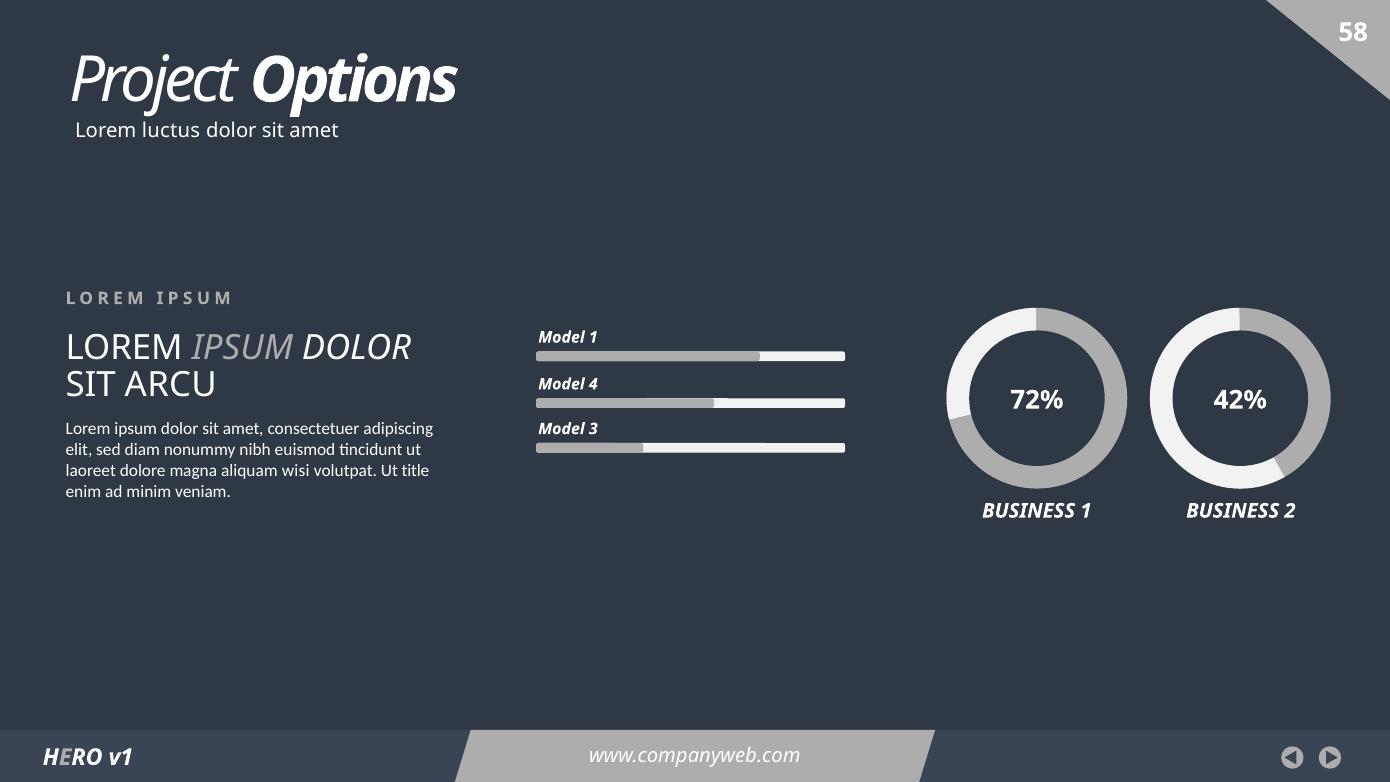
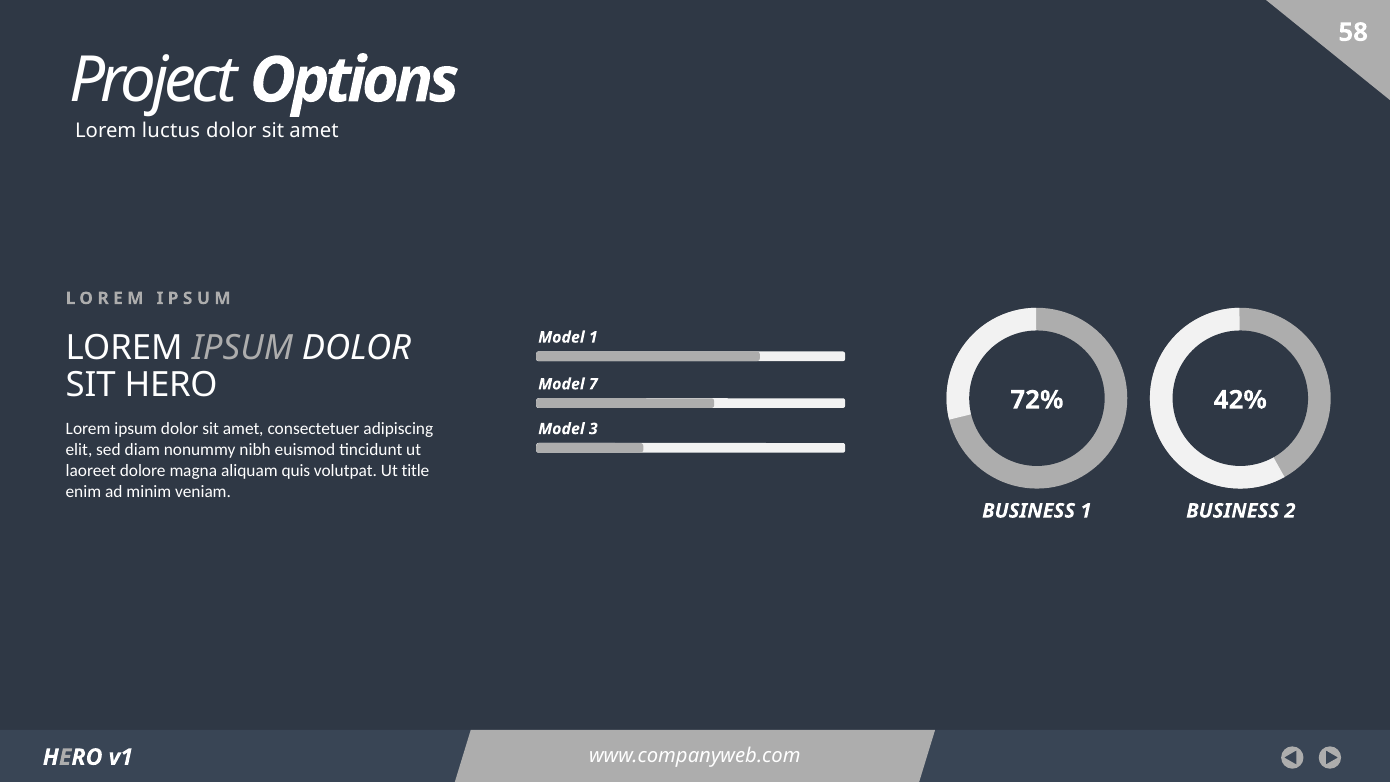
SIT ARCU: ARCU -> HERO
4: 4 -> 7
wisi: wisi -> quis
